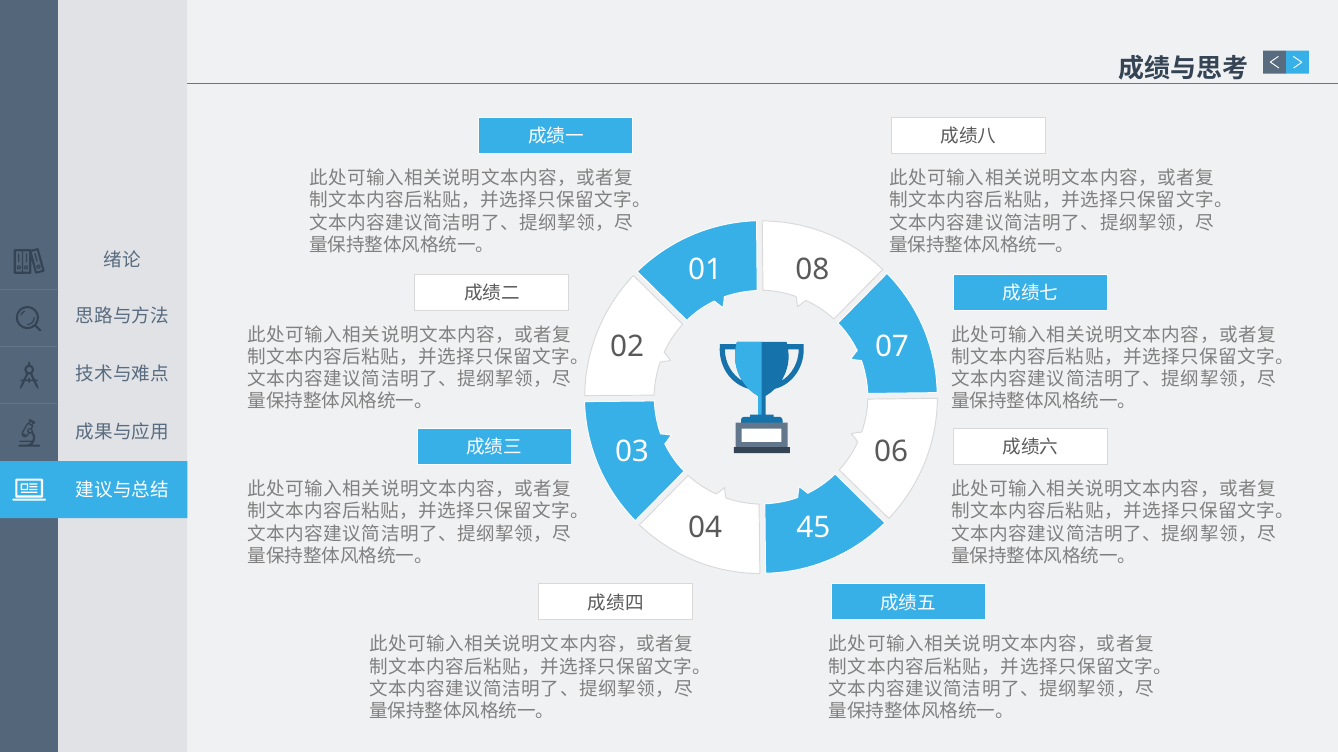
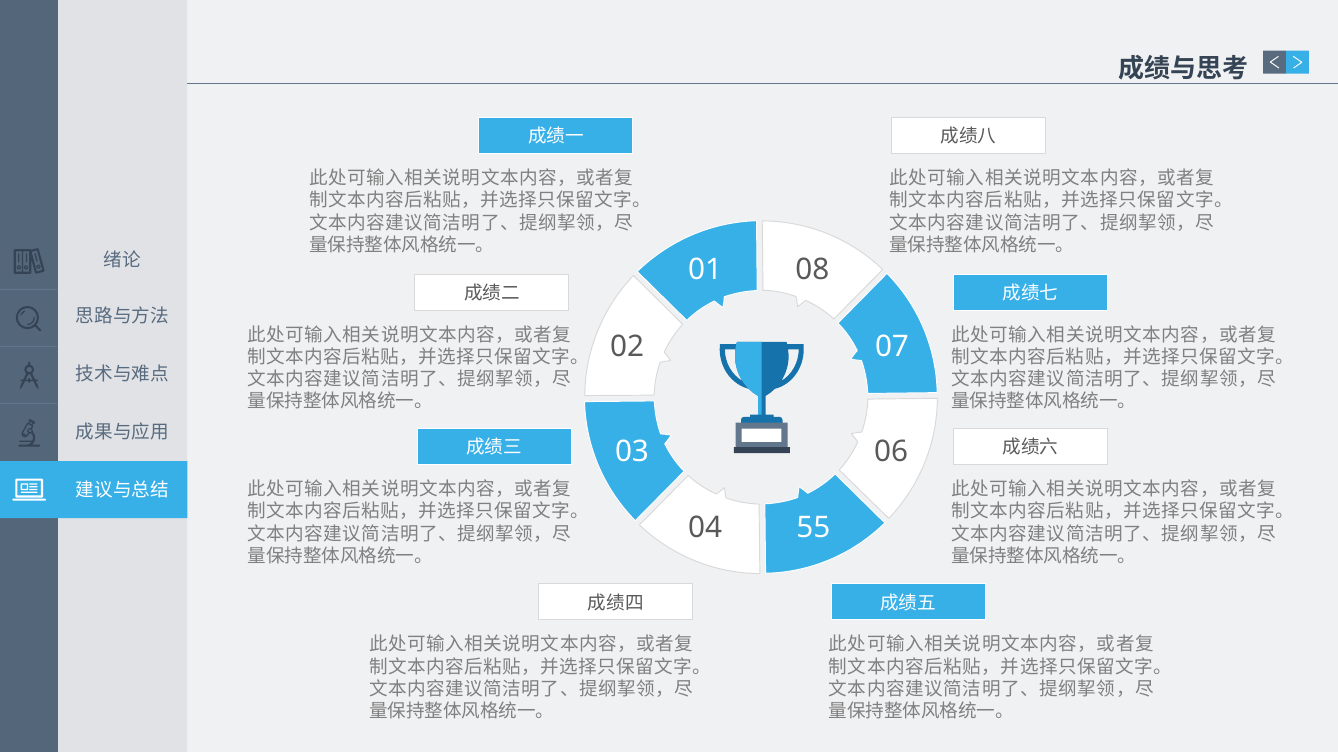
45: 45 -> 55
